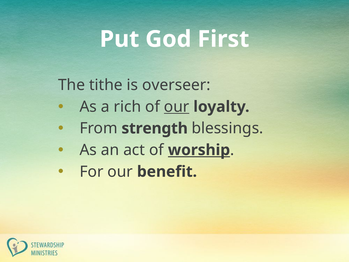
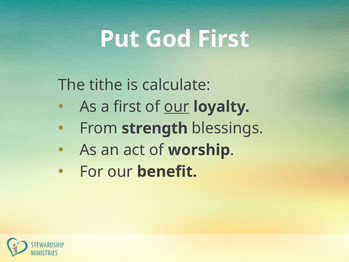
overseer: overseer -> calculate
a rich: rich -> first
worship underline: present -> none
